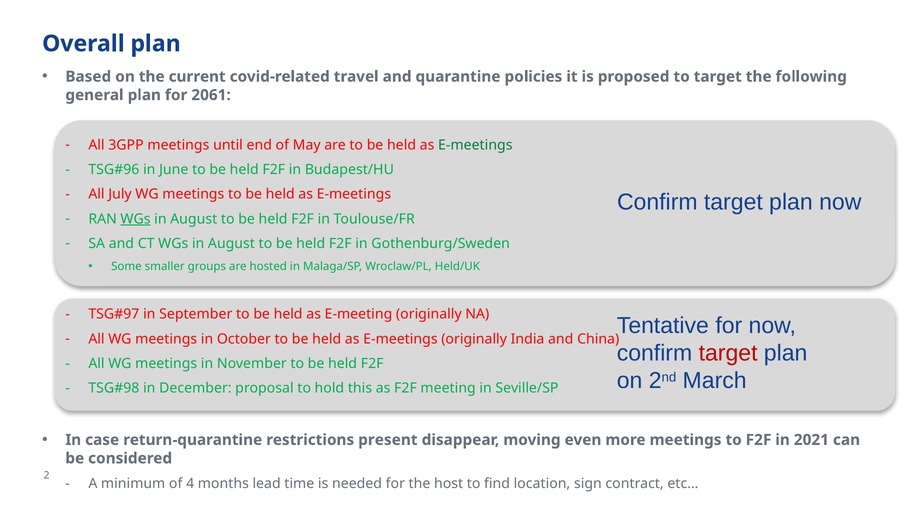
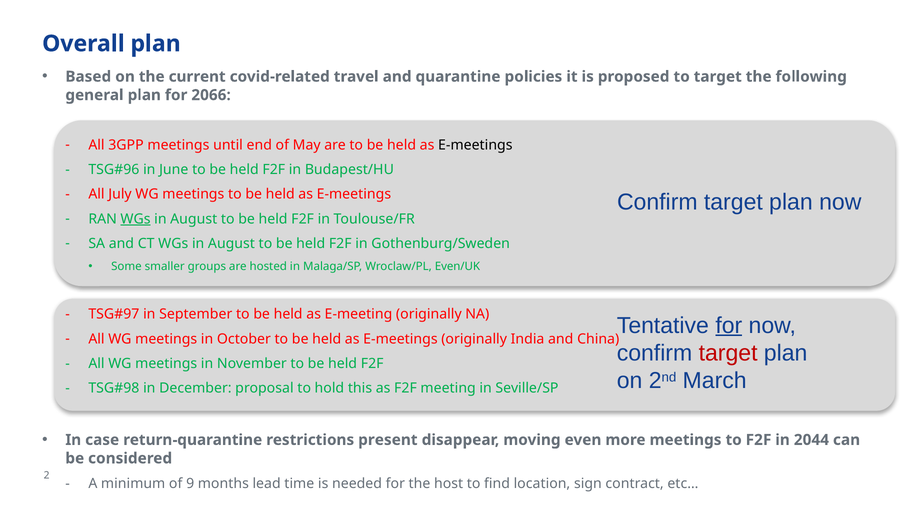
2061: 2061 -> 2066
E-meetings at (475, 145) colour: green -> black
Held/UK: Held/UK -> Even/UK
for at (729, 325) underline: none -> present
2021: 2021 -> 2044
4: 4 -> 9
